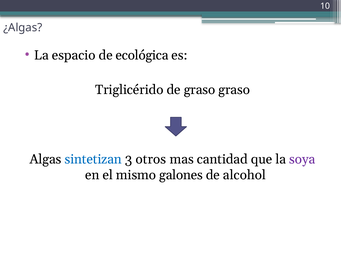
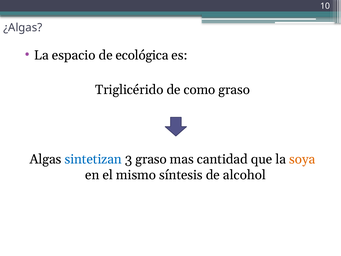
de graso: graso -> como
3 otros: otros -> graso
soya colour: purple -> orange
galones: galones -> síntesis
